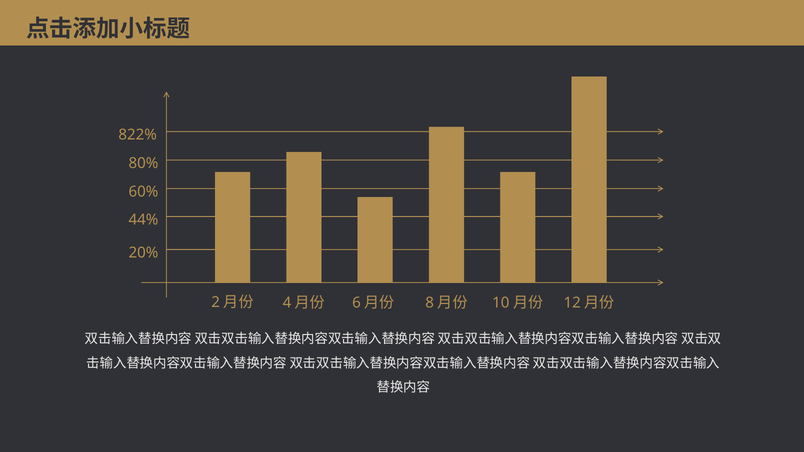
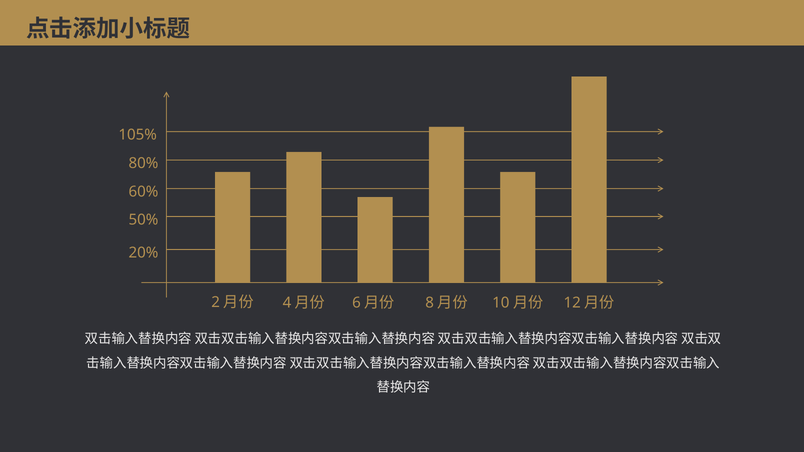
822%: 822% -> 105%
44%: 44% -> 50%
